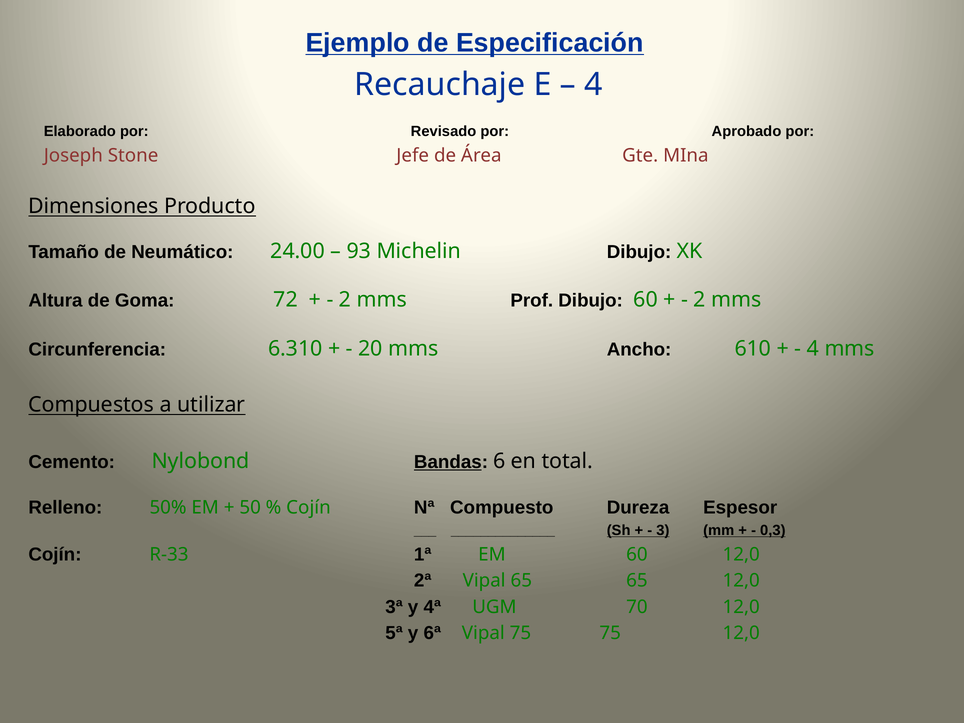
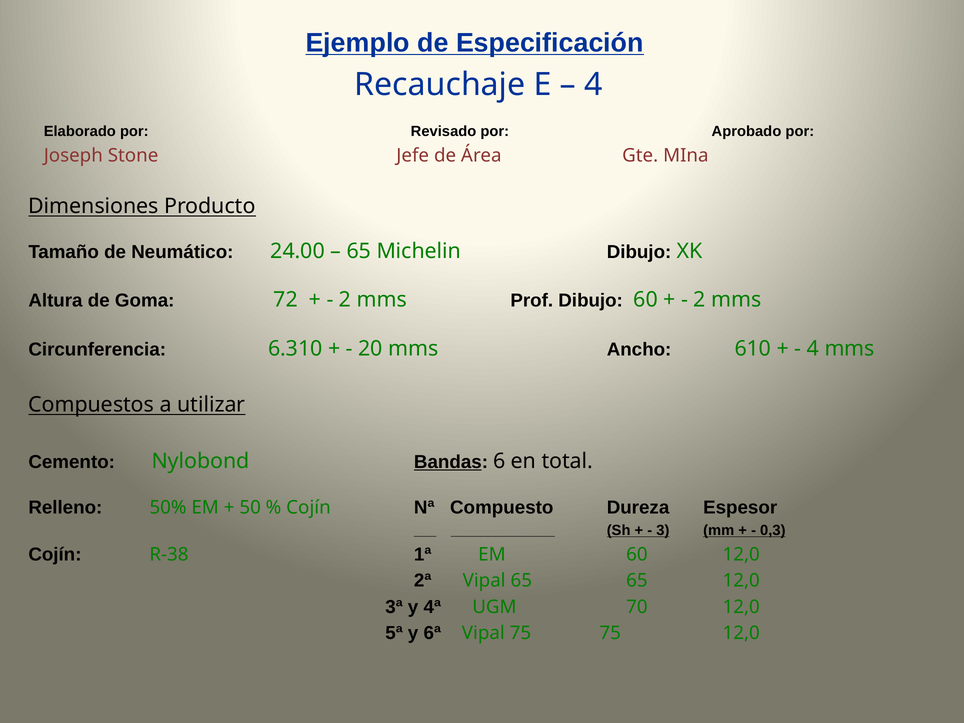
93 at (359, 251): 93 -> 65
R-33: R-33 -> R-38
